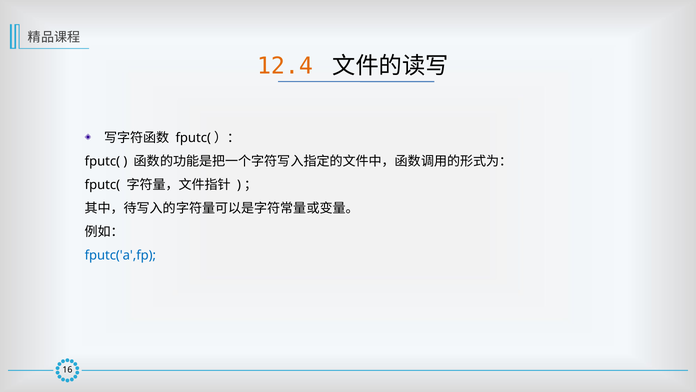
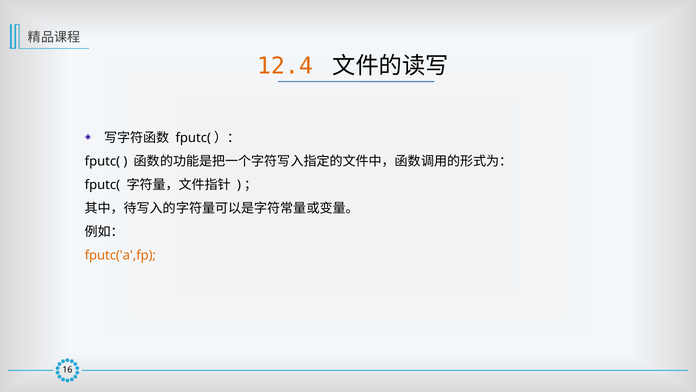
fputc('a',fp colour: blue -> orange
